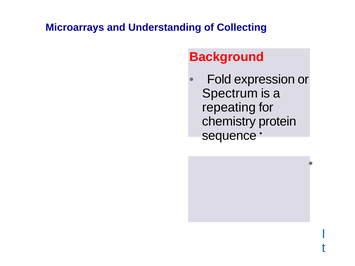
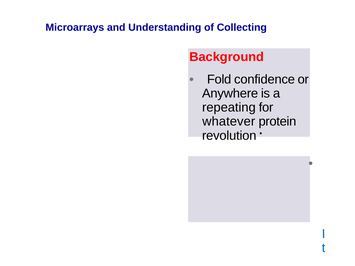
expression: expression -> confidence
Spectrum: Spectrum -> Anywhere
chemistry: chemistry -> whatever
sequence: sequence -> revolution
